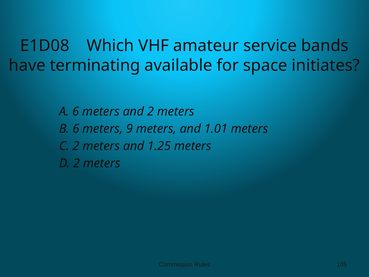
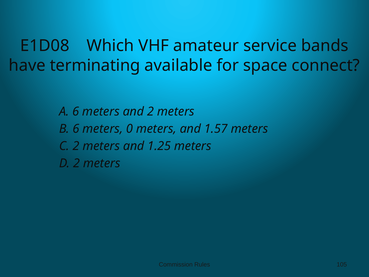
initiates: initiates -> connect
9: 9 -> 0
1.01: 1.01 -> 1.57
